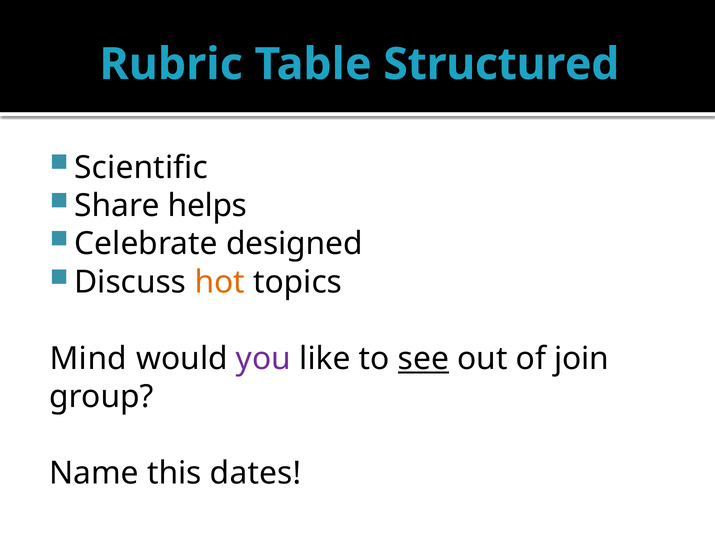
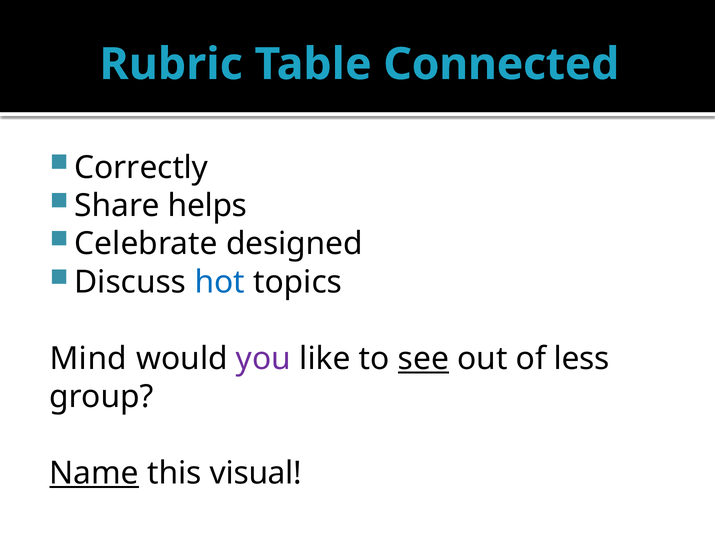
Structured: Structured -> Connected
Scientific: Scientific -> Correctly
hot colour: orange -> blue
join: join -> less
Name underline: none -> present
dates: dates -> visual
